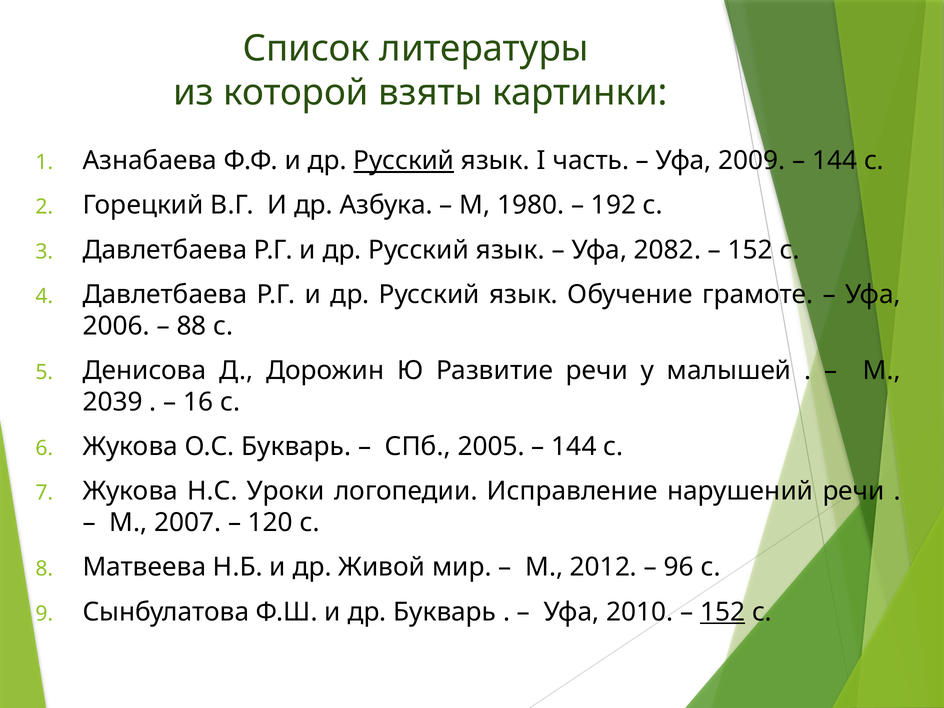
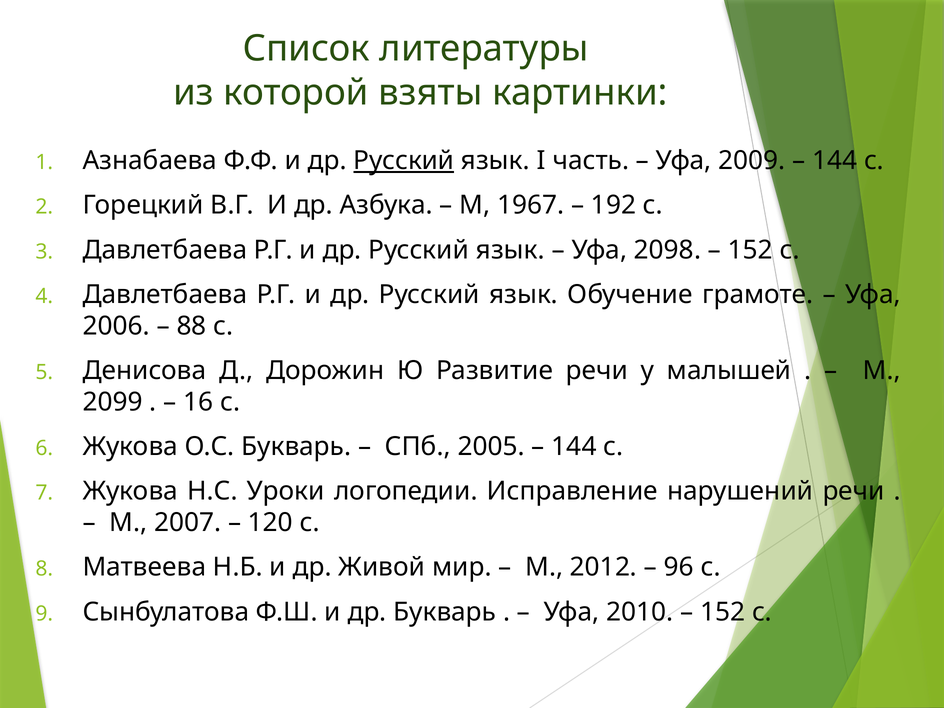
1980: 1980 -> 1967
2082: 2082 -> 2098
2039: 2039 -> 2099
152 at (723, 612) underline: present -> none
